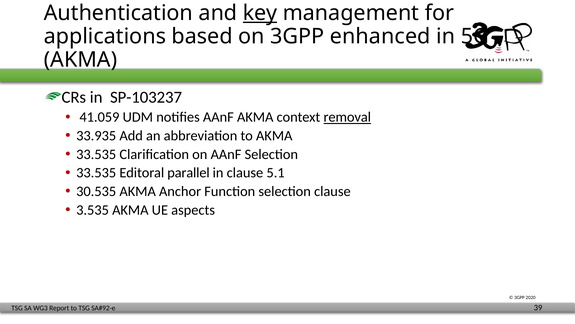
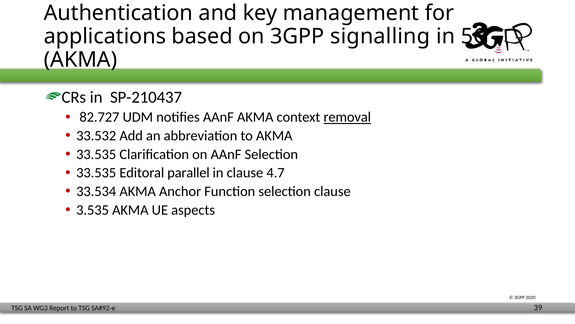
key underline: present -> none
enhanced: enhanced -> signalling
SP-103237: SP-103237 -> SP-210437
41.059: 41.059 -> 82.727
33.935: 33.935 -> 33.532
5.1: 5.1 -> 4.7
30.535: 30.535 -> 33.534
